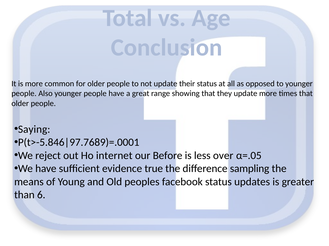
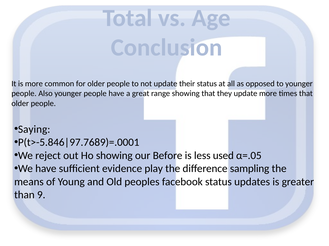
Ho internet: internet -> showing
over: over -> used
true: true -> play
6: 6 -> 9
